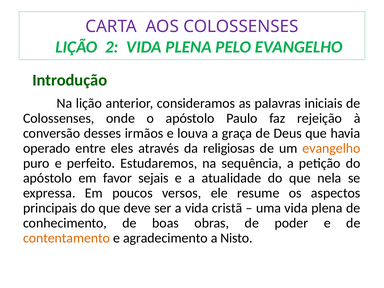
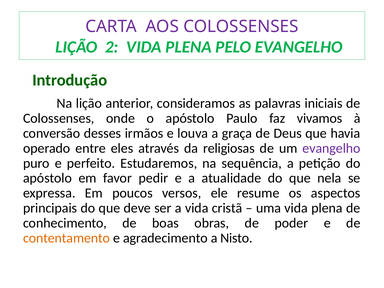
rejeição: rejeição -> vivamos
evangelho at (331, 148) colour: orange -> purple
sejais: sejais -> pedir
